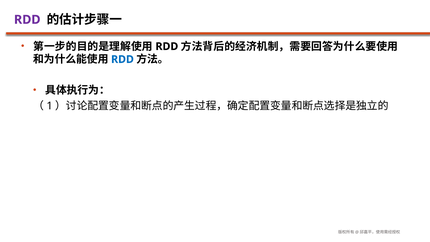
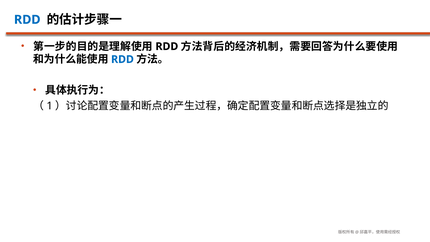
RDD at (27, 20) colour: purple -> blue
